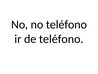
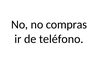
no teléfono: teléfono -> compras
